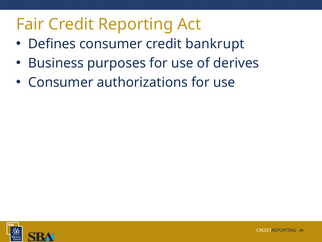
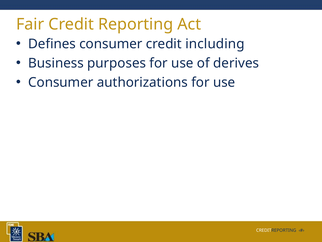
bankrupt: bankrupt -> including
